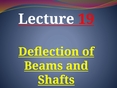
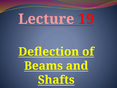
Lecture colour: white -> pink
